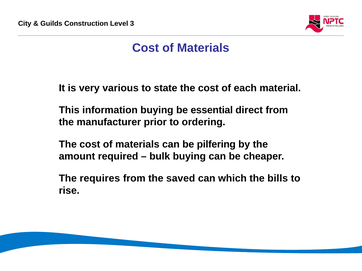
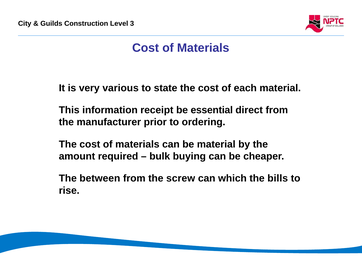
information buying: buying -> receipt
be pilfering: pilfering -> material
requires: requires -> between
saved: saved -> screw
